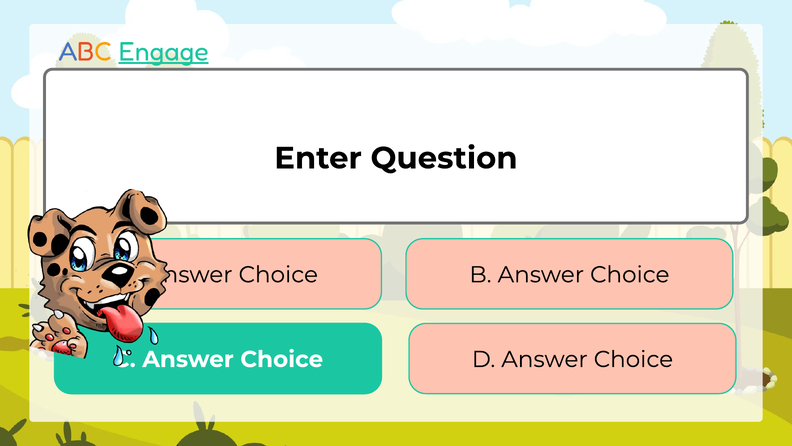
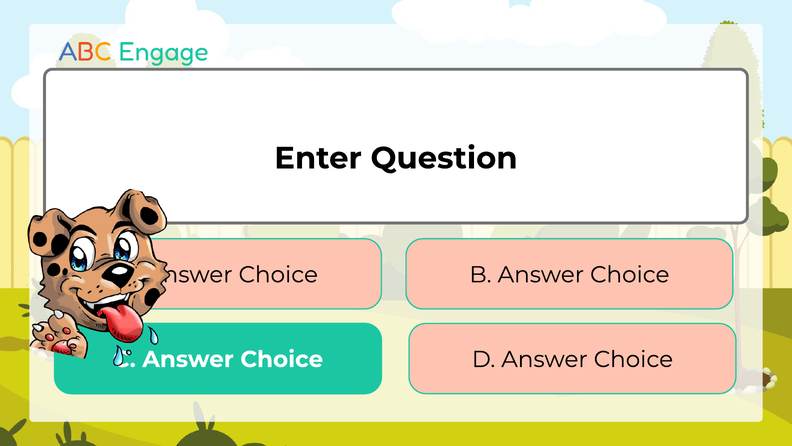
Engage underline: present -> none
